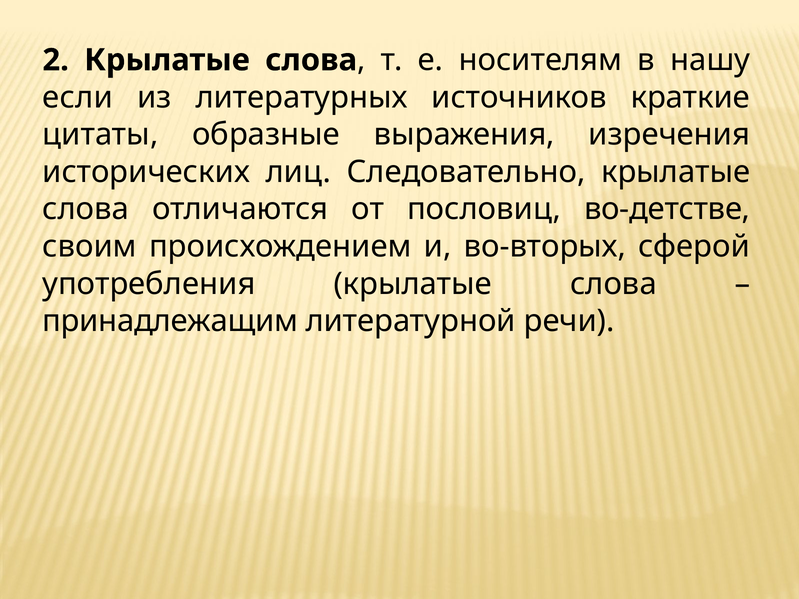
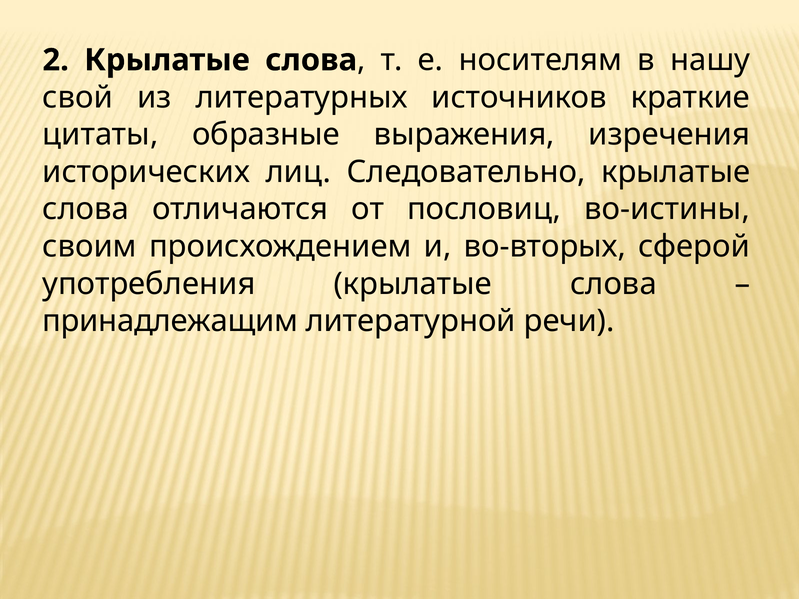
если: если -> свой
во-детстве: во-детстве -> во-истины
